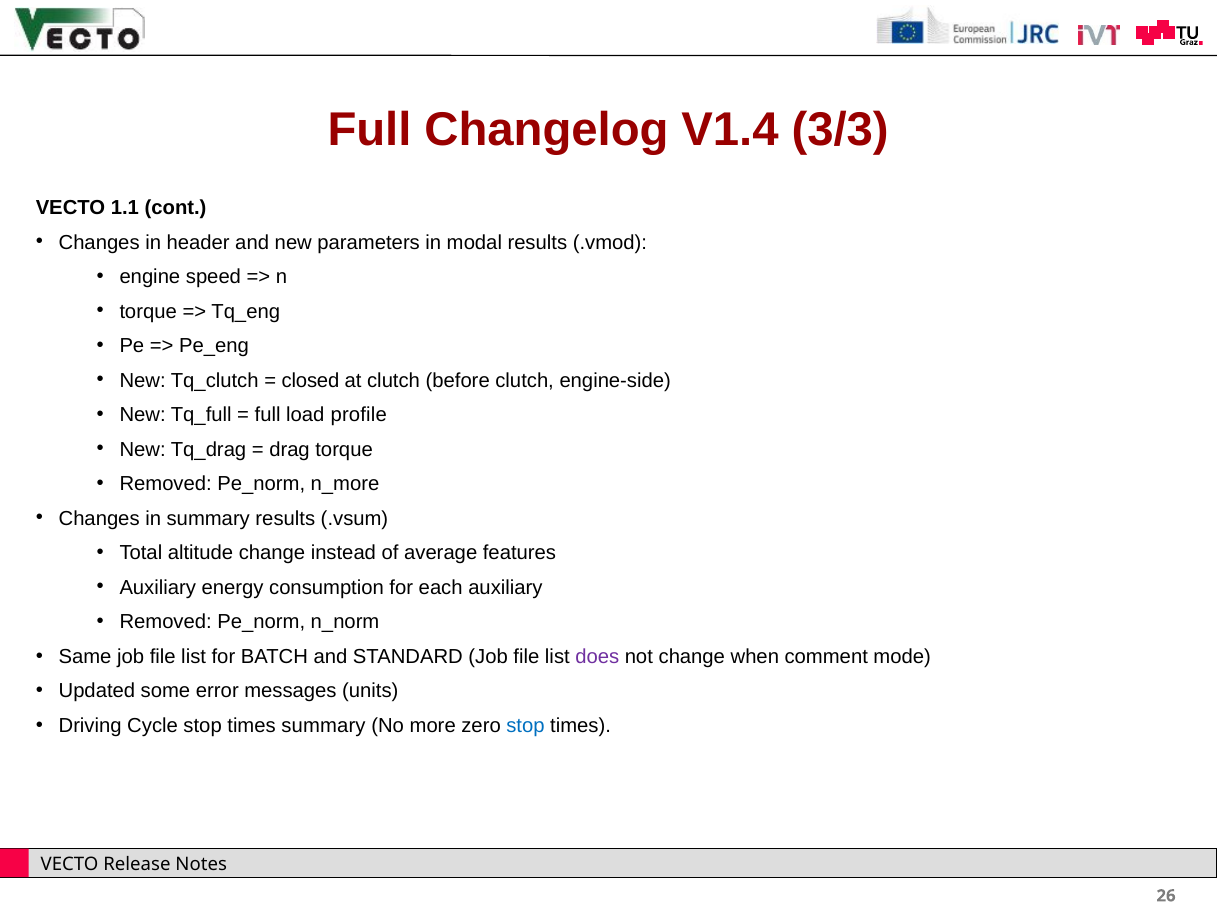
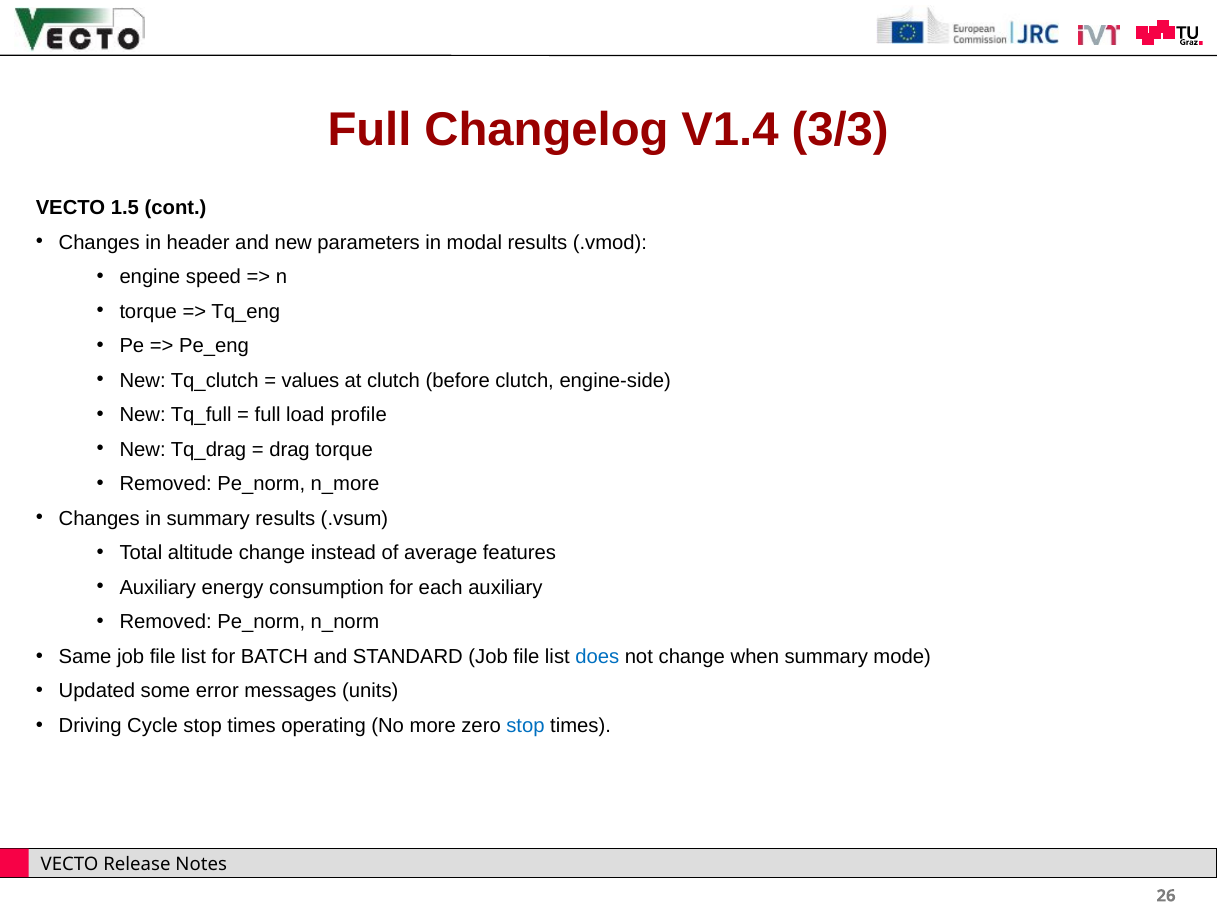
1.1: 1.1 -> 1.5
closed: closed -> values
does colour: purple -> blue
when comment: comment -> summary
times summary: summary -> operating
